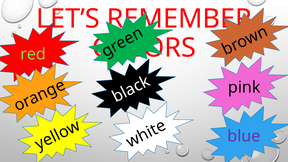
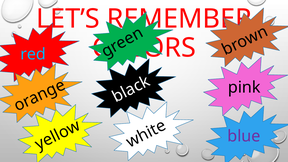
red colour: light green -> light blue
